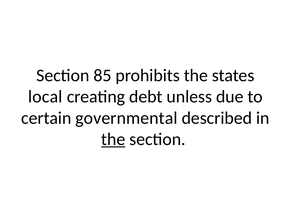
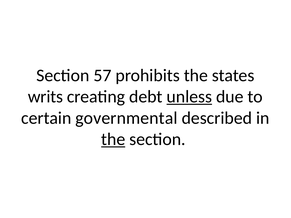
85: 85 -> 57
local: local -> writs
unless underline: none -> present
